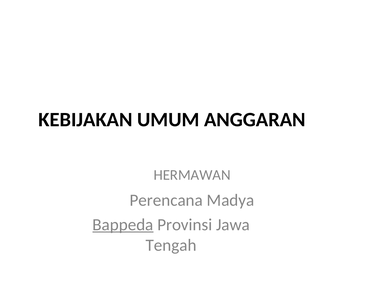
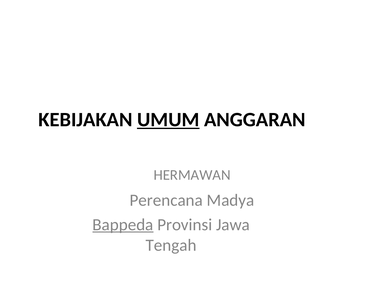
UMUM underline: none -> present
